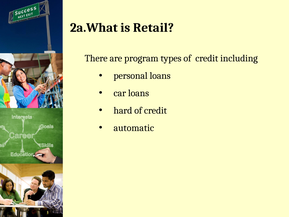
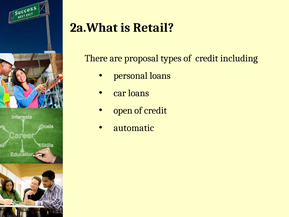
program: program -> proposal
hard: hard -> open
